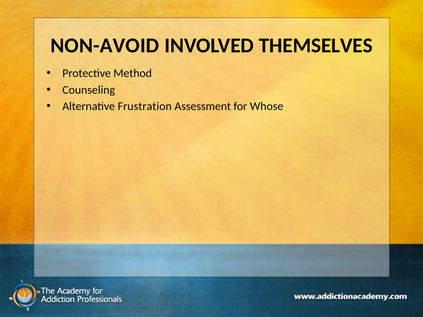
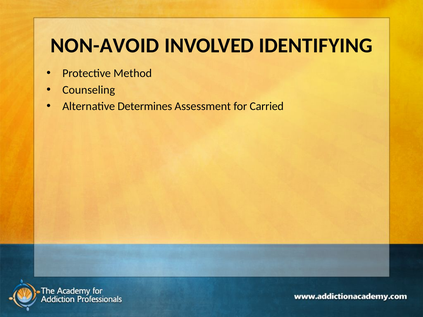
THEMSELVES: THEMSELVES -> IDENTIFYING
Frustration: Frustration -> Determines
Whose: Whose -> Carried
